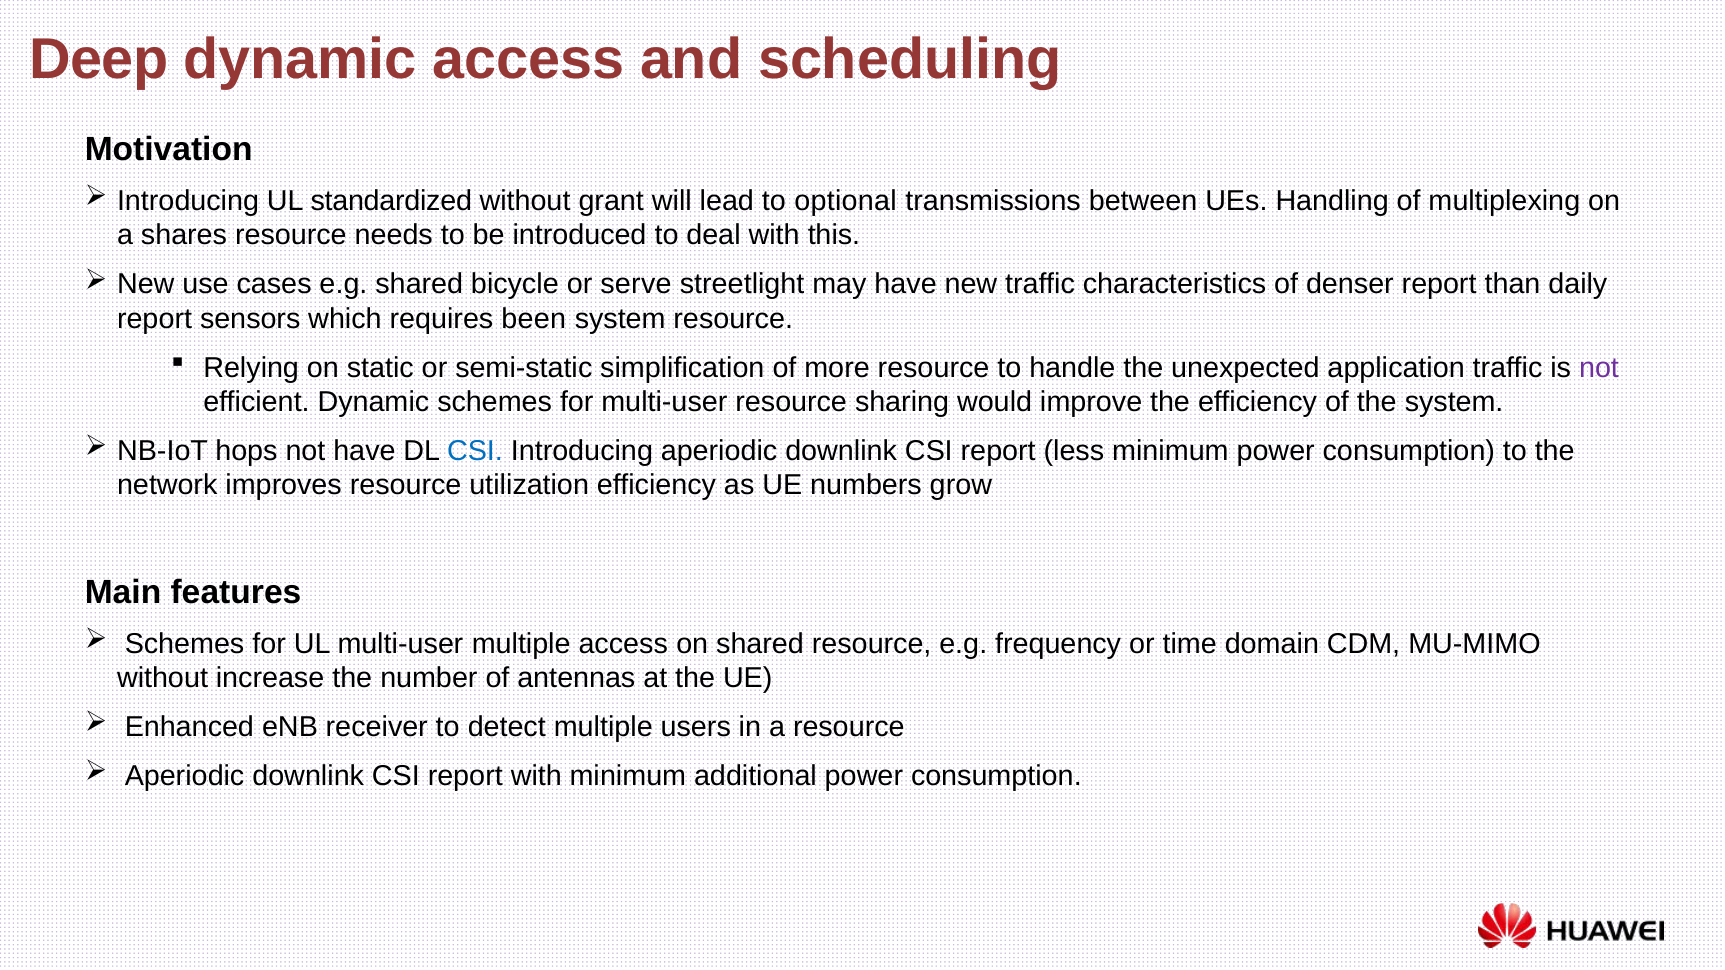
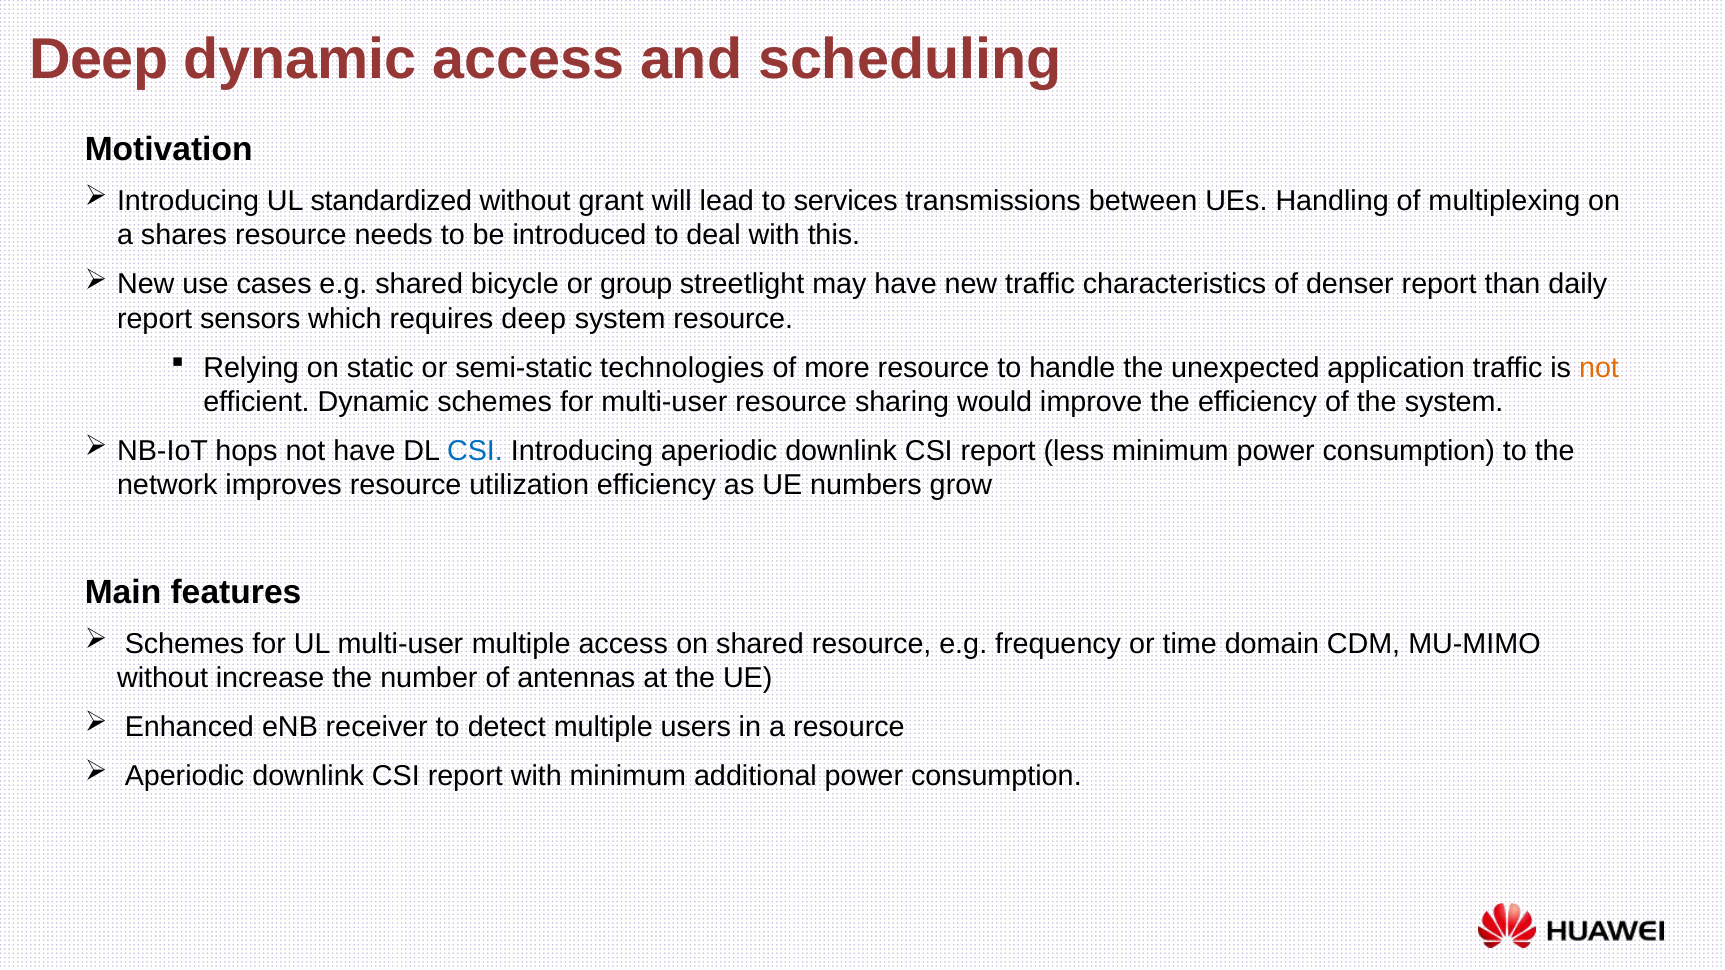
optional: optional -> services
serve: serve -> group
requires been: been -> deep
simplification: simplification -> technologies
not at (1599, 368) colour: purple -> orange
